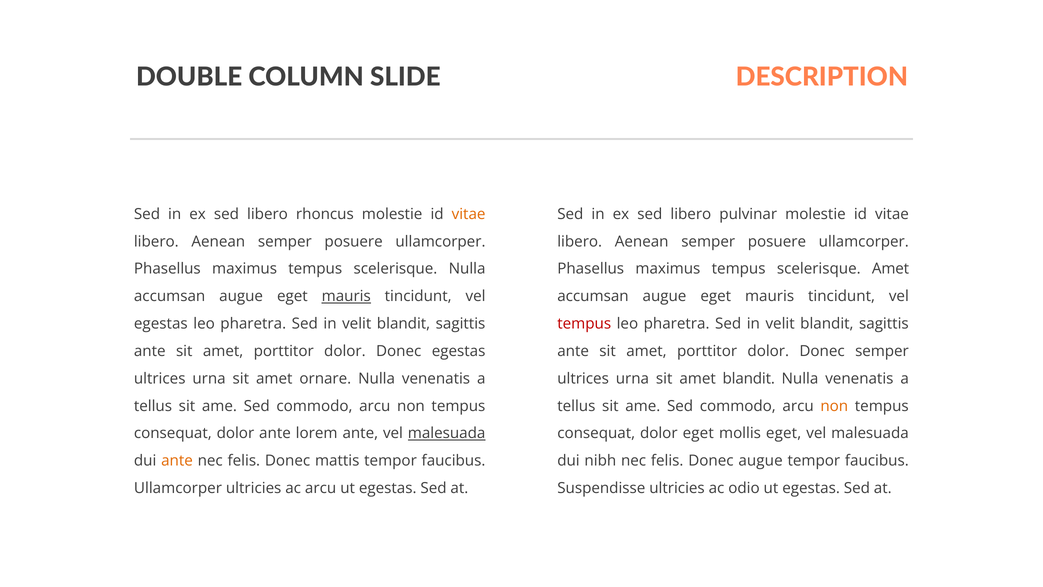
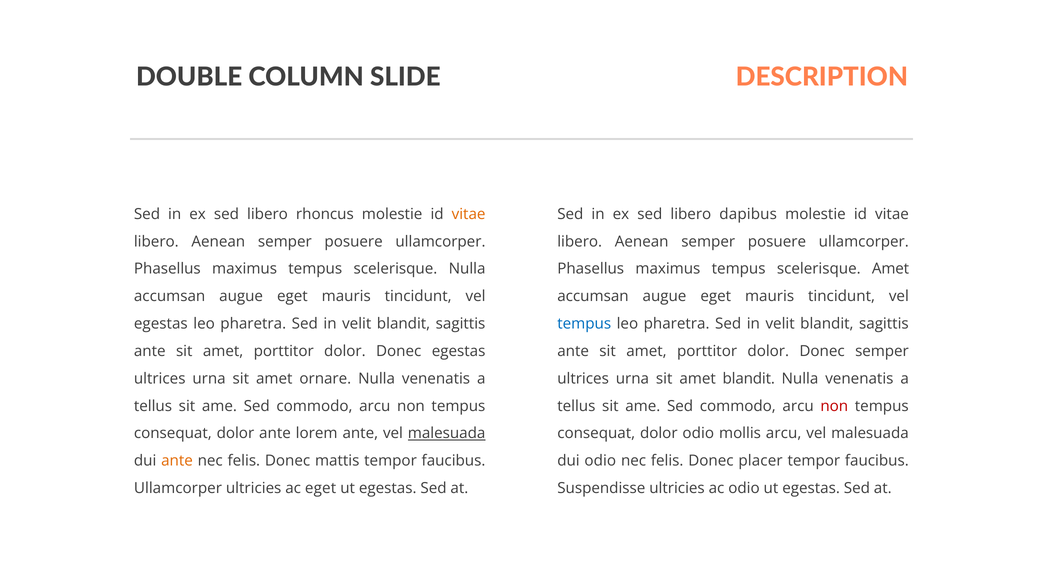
pulvinar: pulvinar -> dapibus
mauris at (346, 296) underline: present -> none
tempus at (584, 324) colour: red -> blue
non at (834, 406) colour: orange -> red
dolor eget: eget -> odio
mollis eget: eget -> arcu
dui nibh: nibh -> odio
Donec augue: augue -> placer
ac arcu: arcu -> eget
